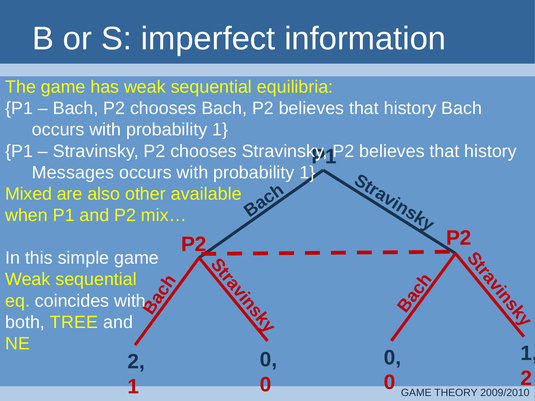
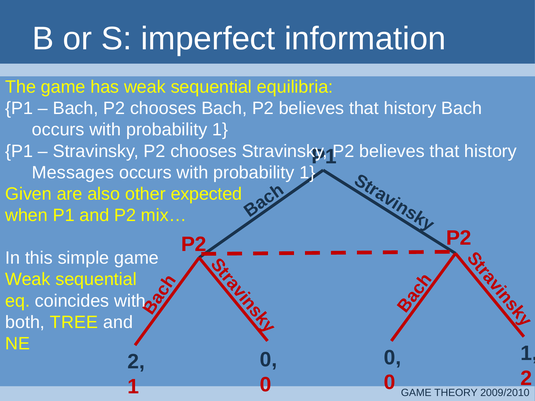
Mixed: Mixed -> Given
available: available -> expected
